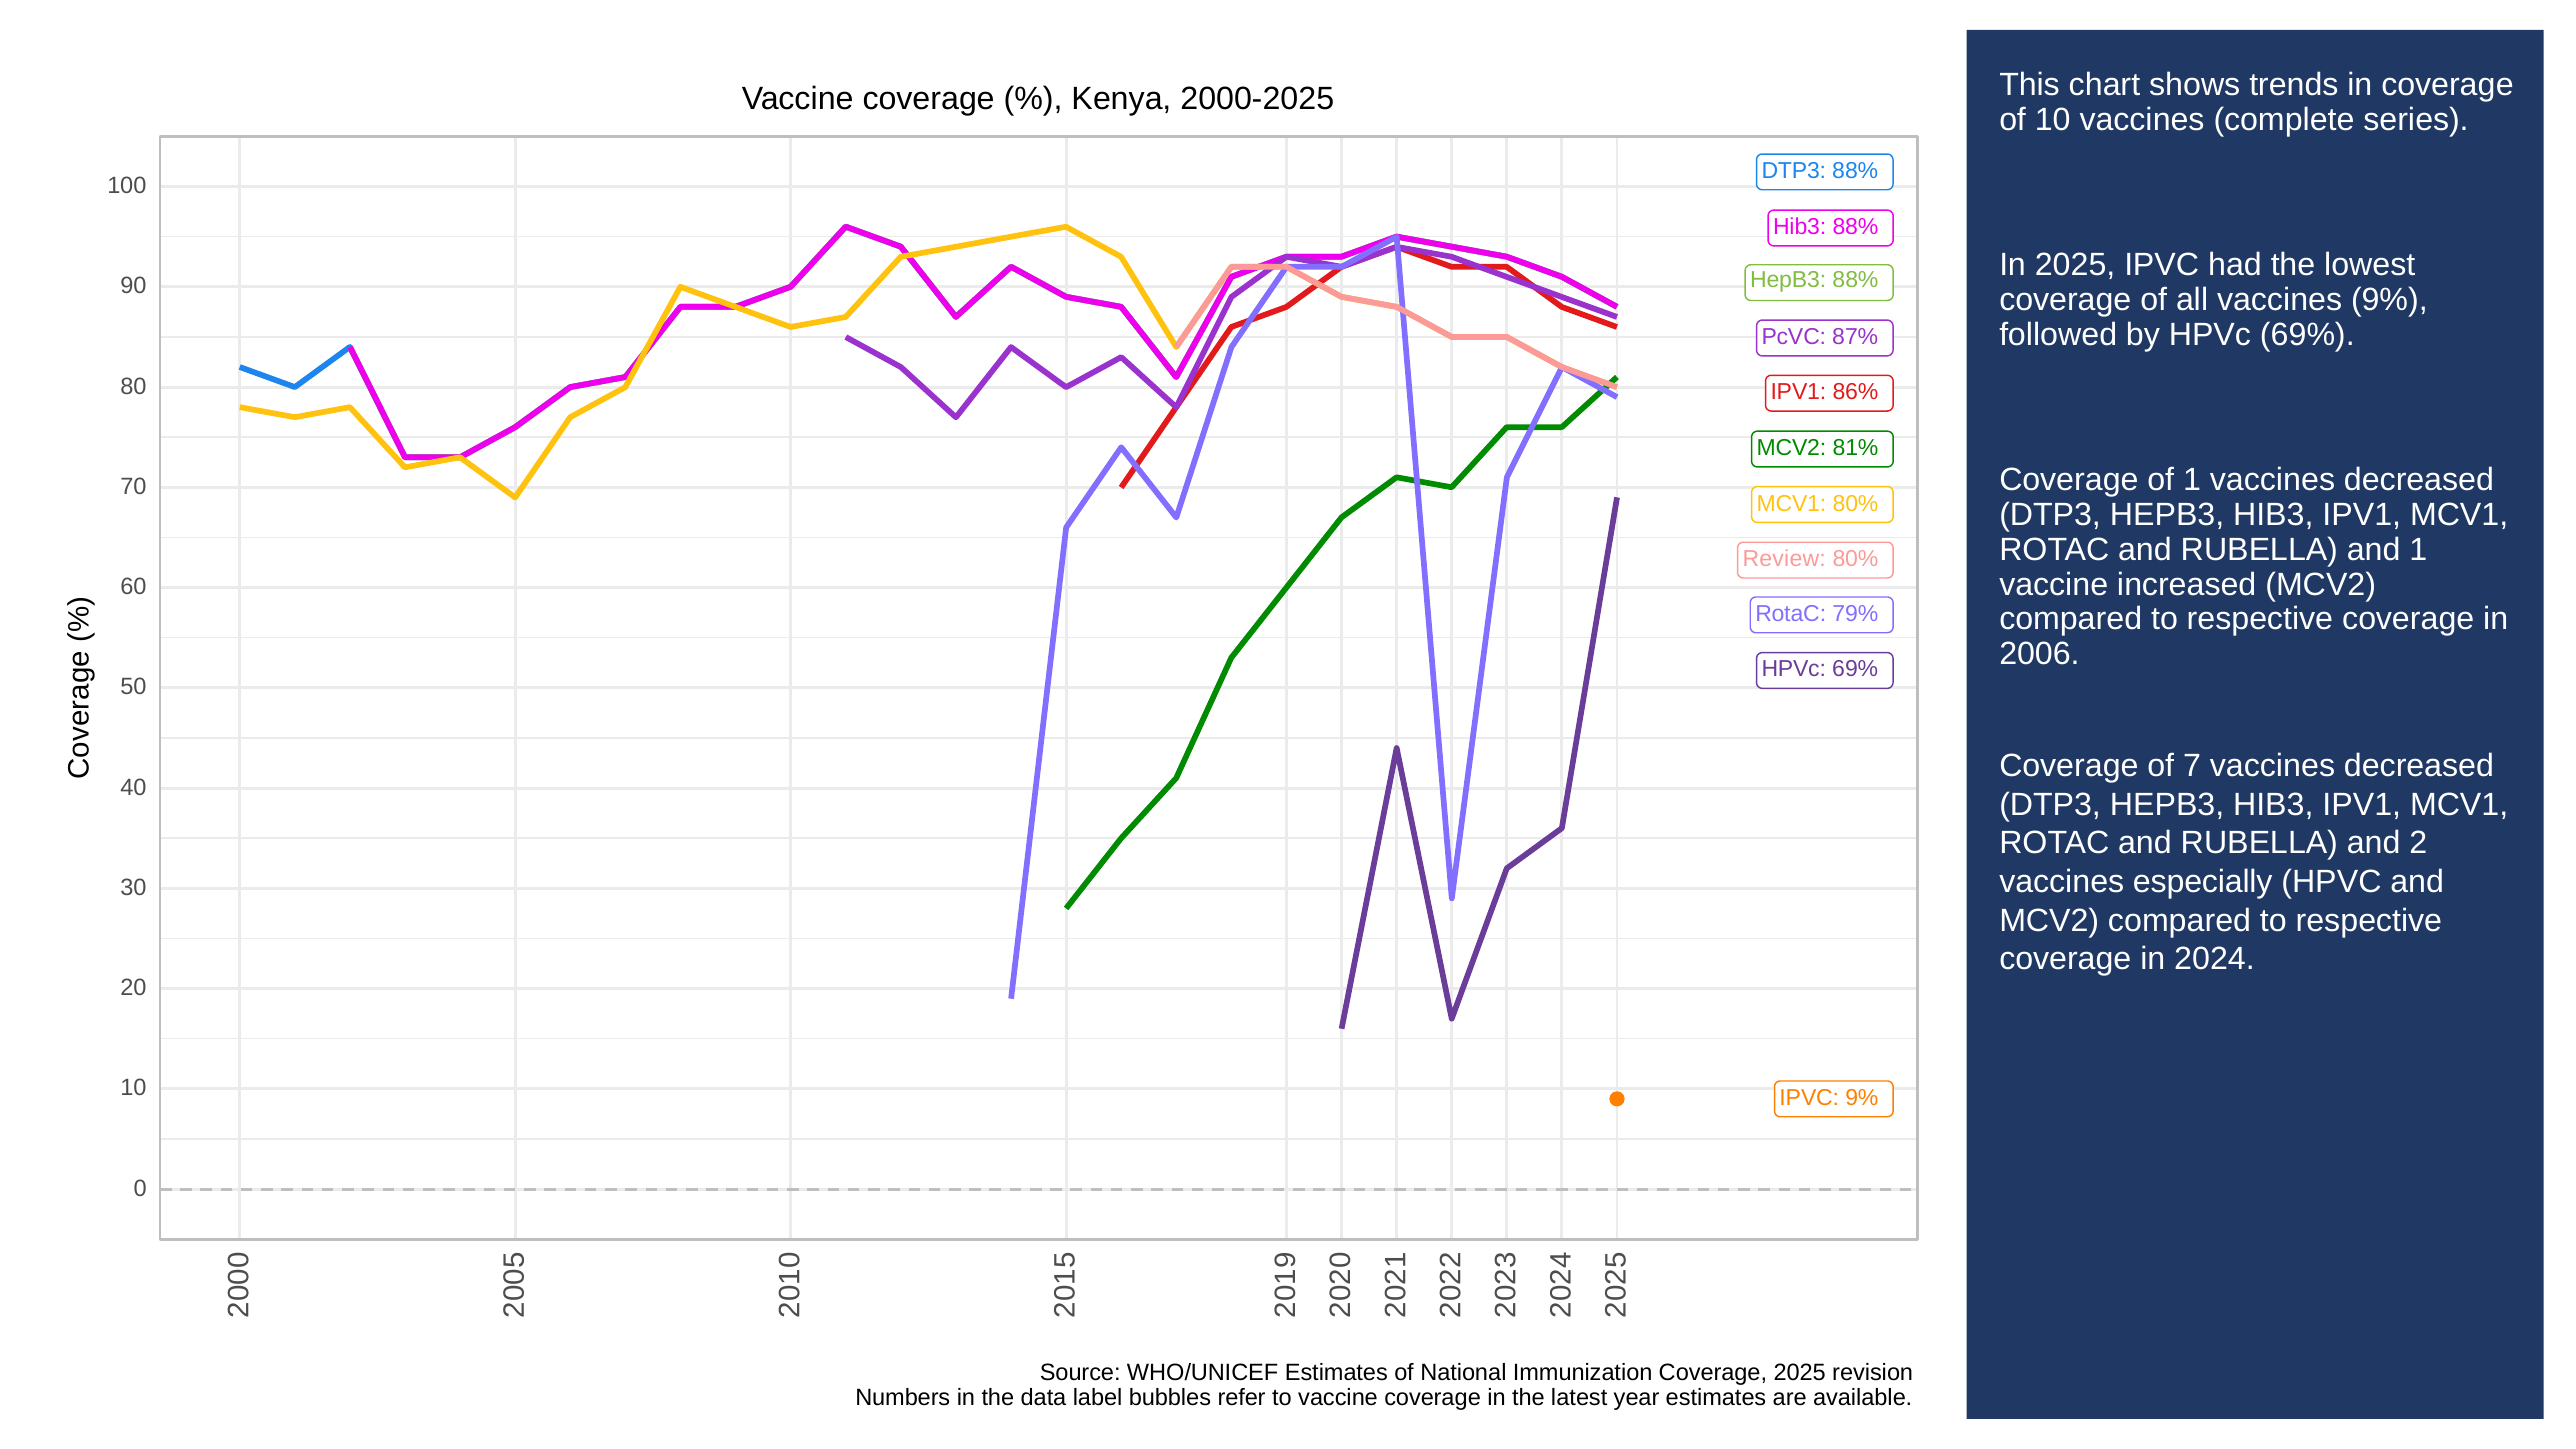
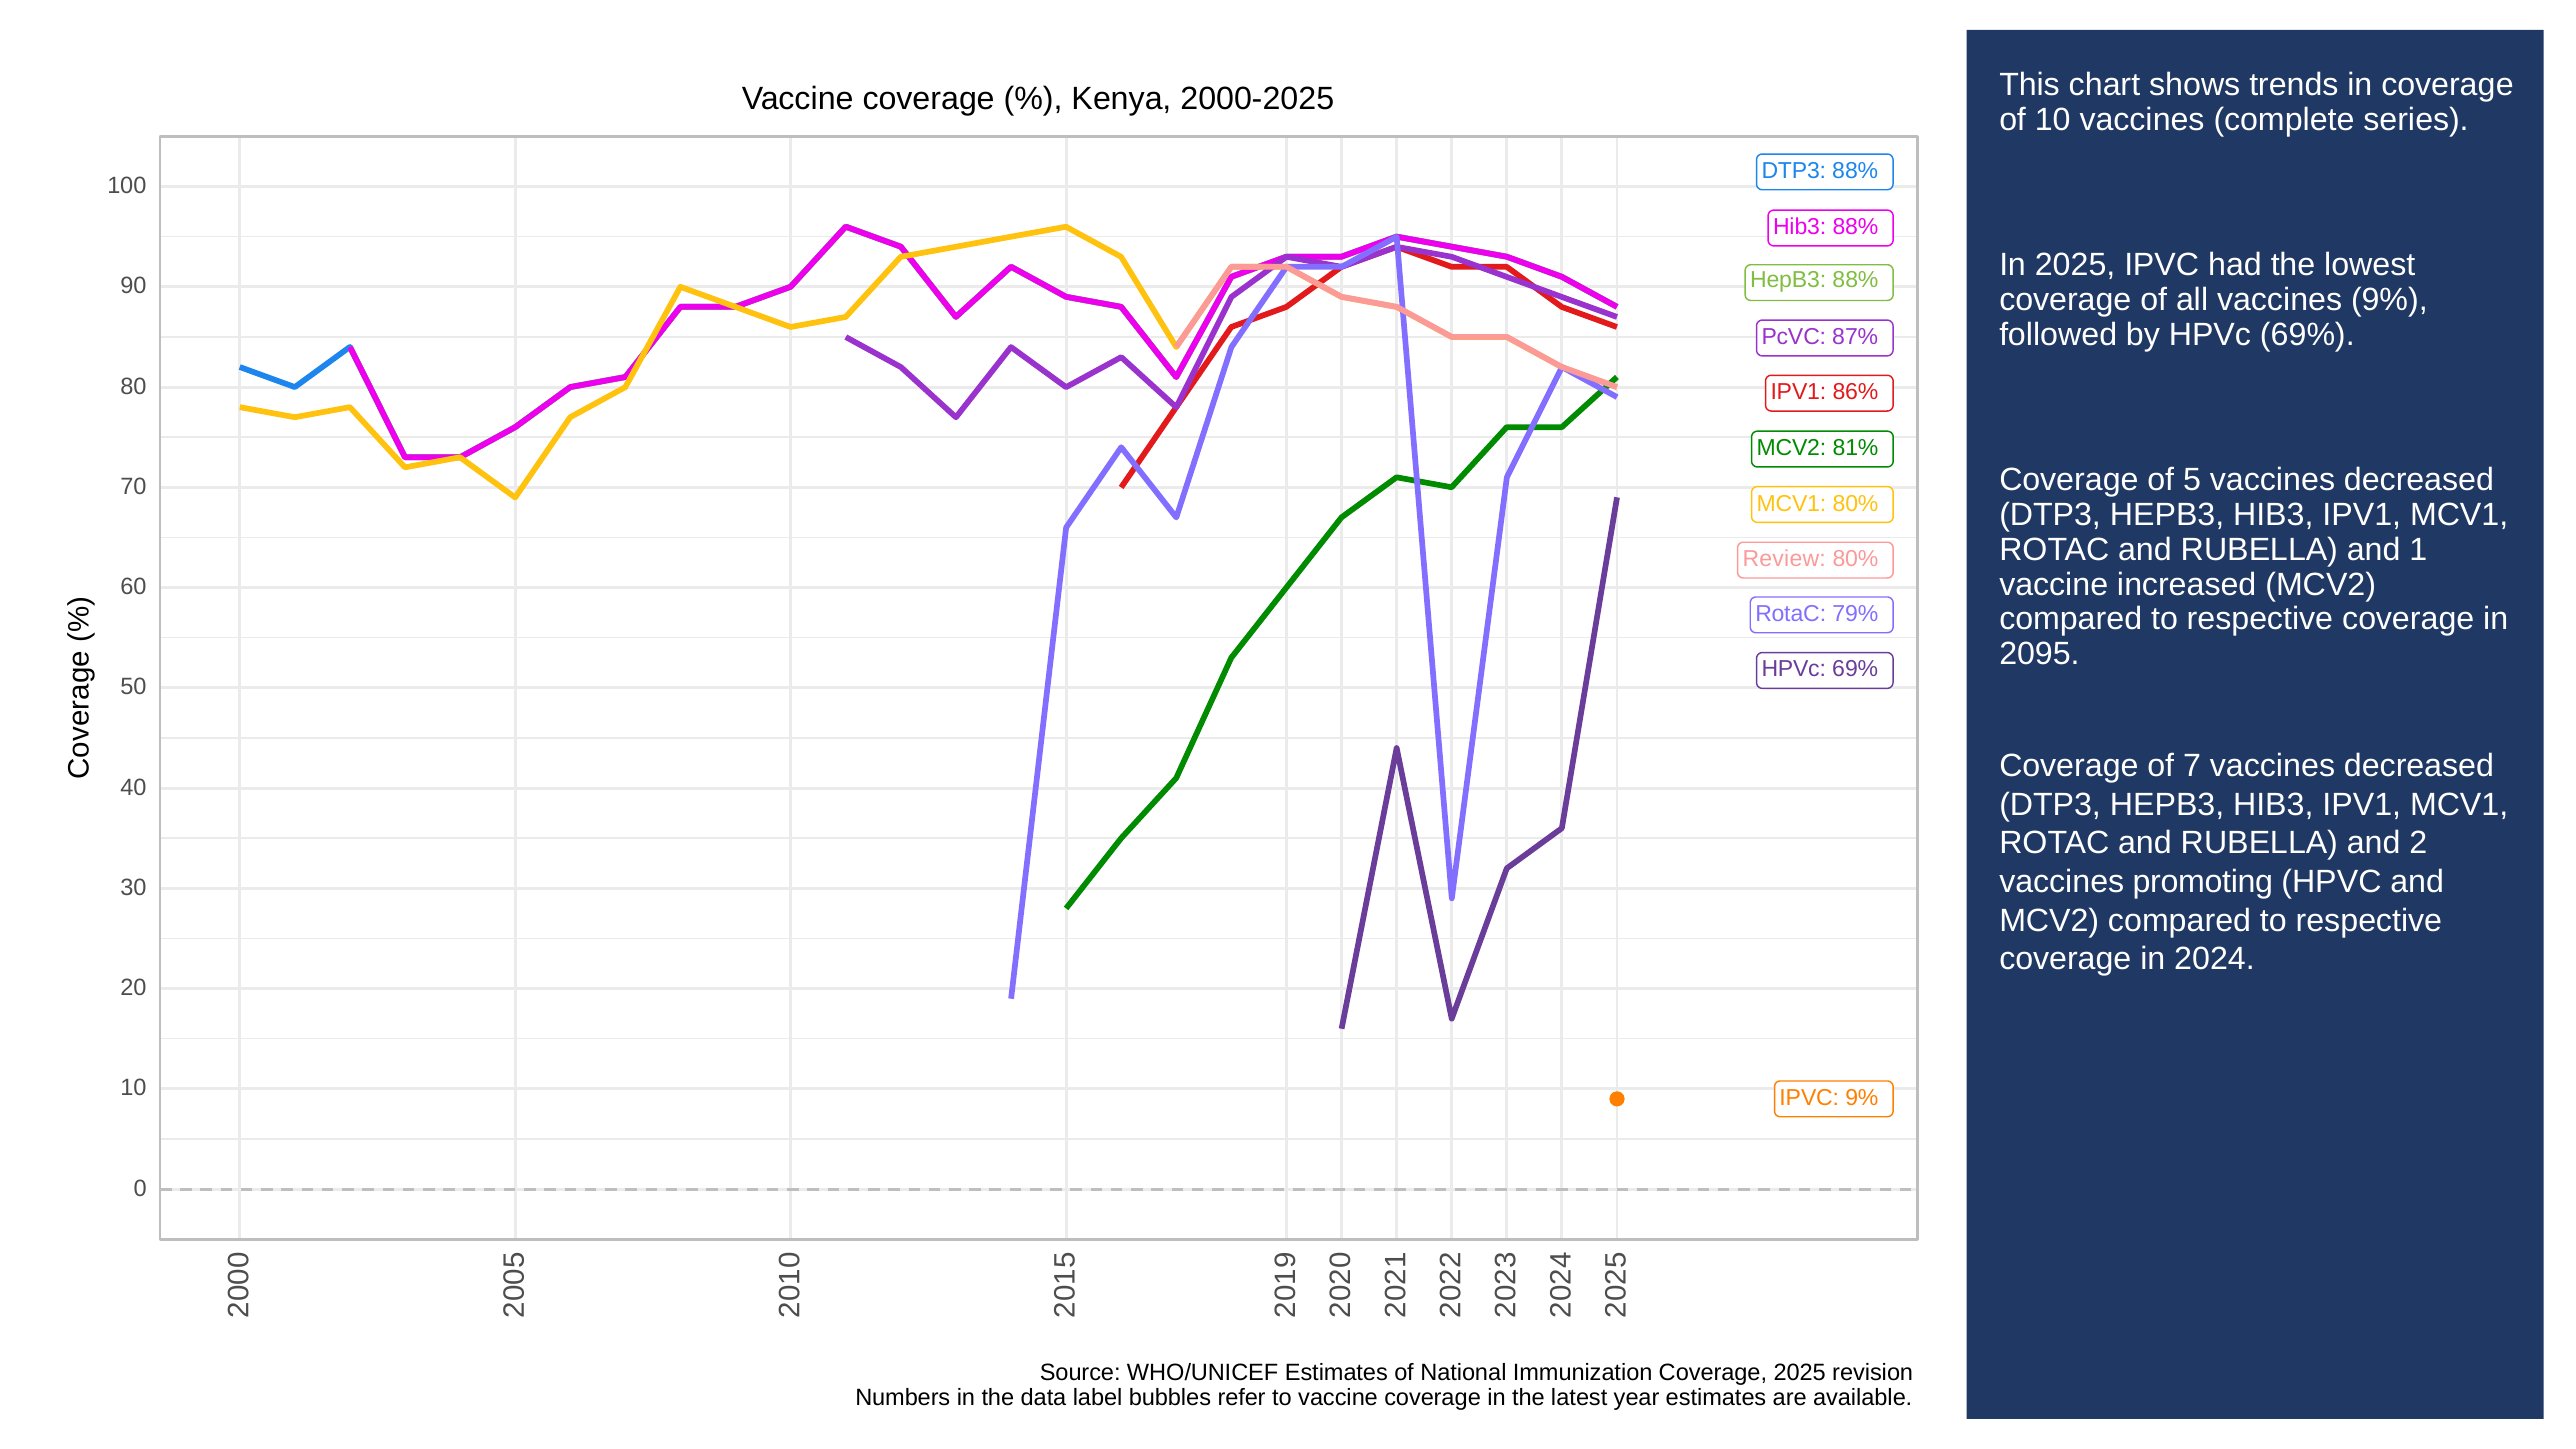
of 1: 1 -> 5
2006: 2006 -> 2095
especially: especially -> promoting
